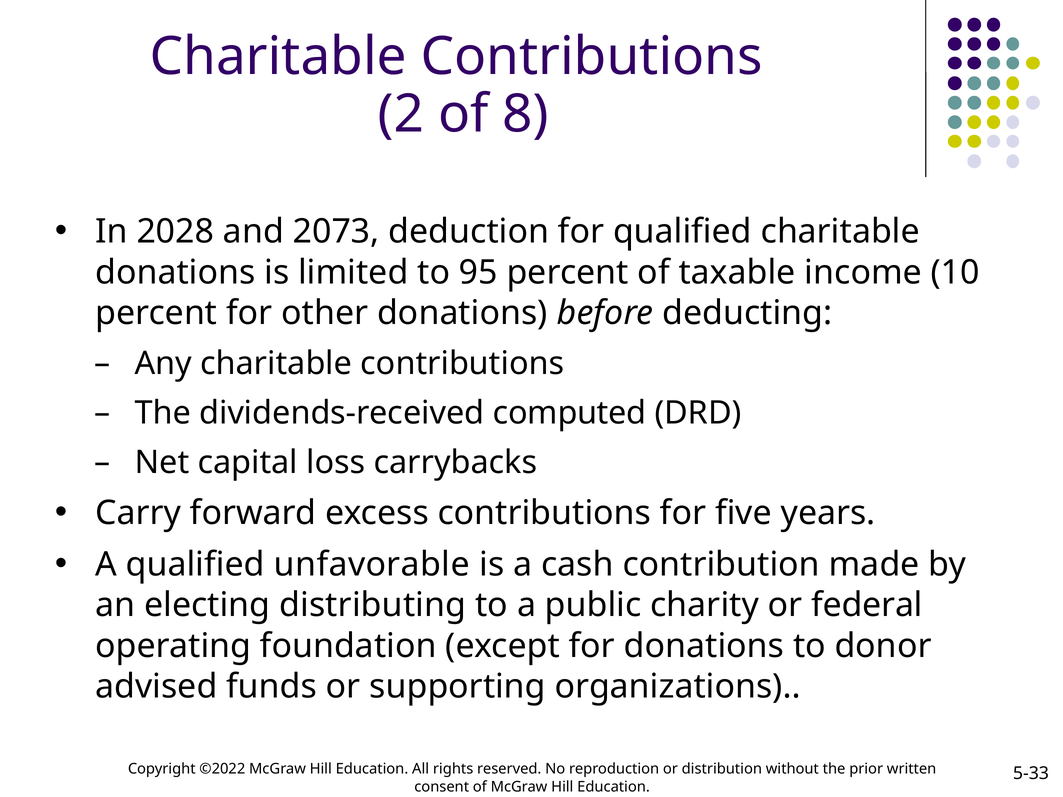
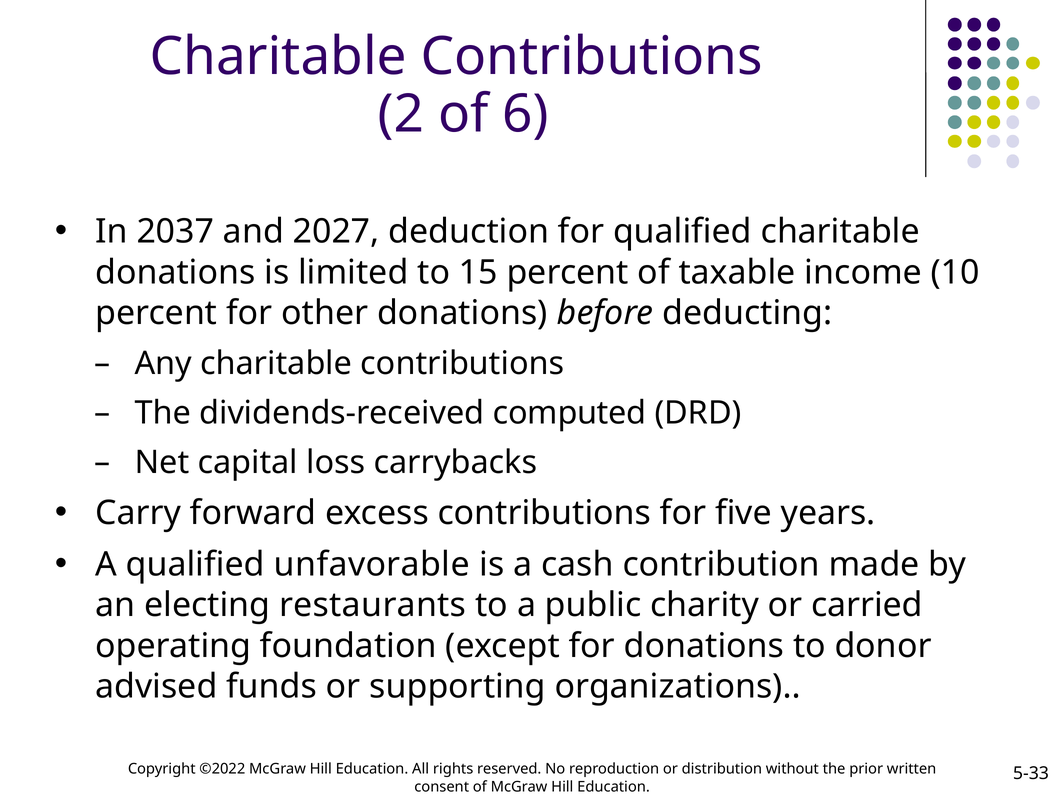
8: 8 -> 6
2028: 2028 -> 2037
2073: 2073 -> 2027
95: 95 -> 15
distributing: distributing -> restaurants
federal: federal -> carried
